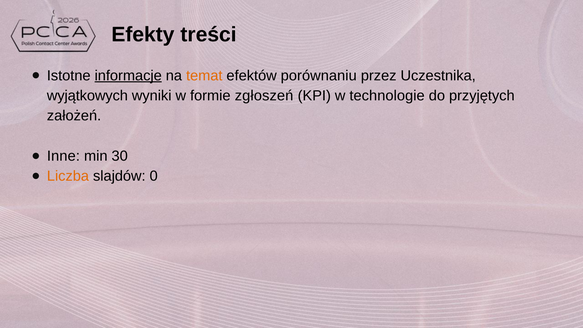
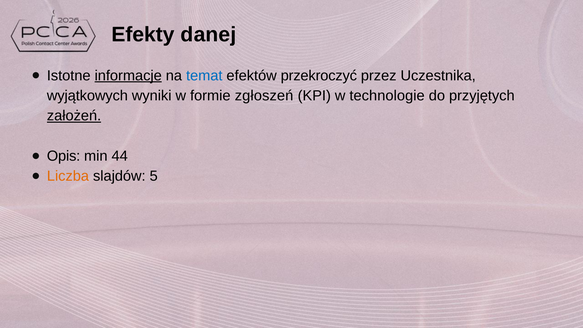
treści: treści -> danej
temat colour: orange -> blue
porównaniu: porównaniu -> przekroczyć
założeń underline: none -> present
Inne: Inne -> Opis
30: 30 -> 44
0: 0 -> 5
